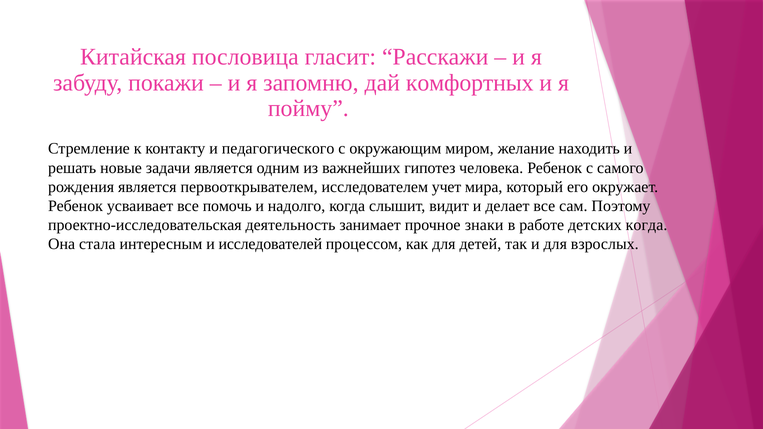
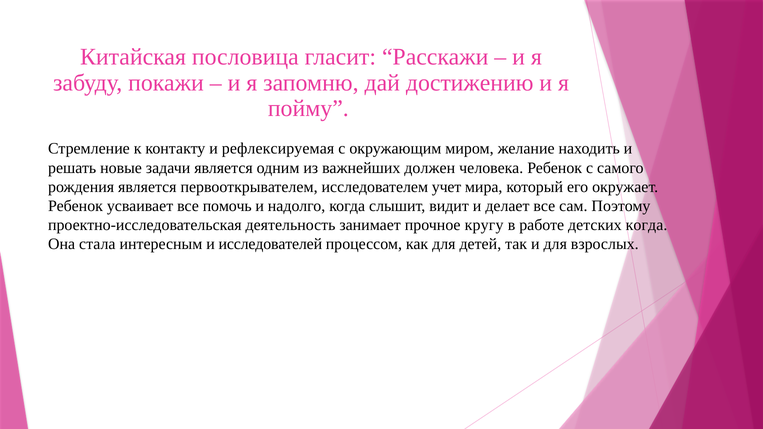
комфортных: комфортных -> достижению
педагогического: педагогического -> рефлексируемая
гипотез: гипотез -> должен
знаки: знаки -> кругу
